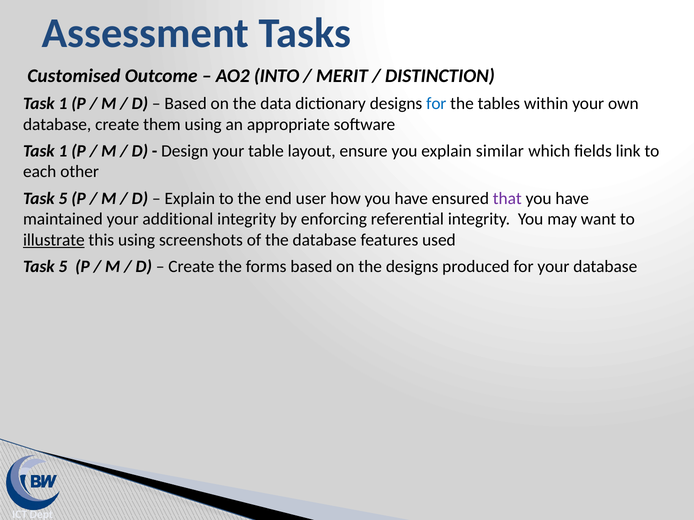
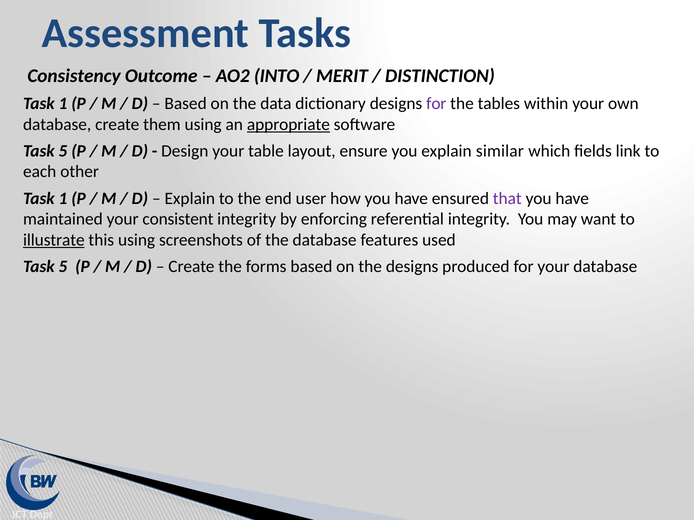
Customised: Customised -> Consistency
for at (436, 104) colour: blue -> purple
appropriate underline: none -> present
1 at (63, 151): 1 -> 5
5 at (63, 198): 5 -> 1
additional: additional -> consistent
